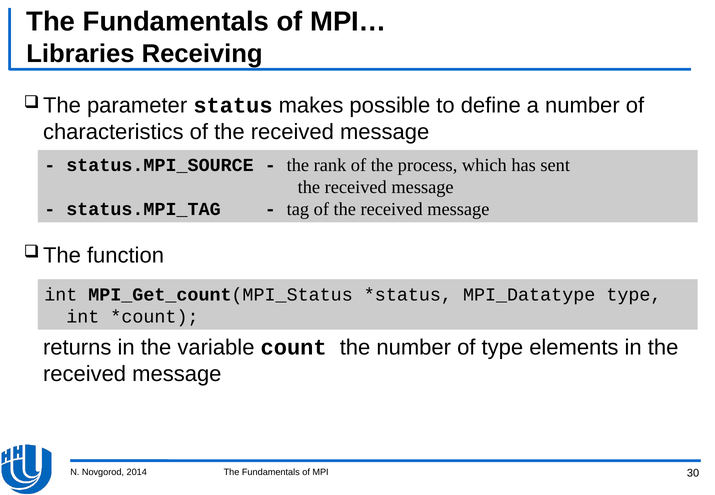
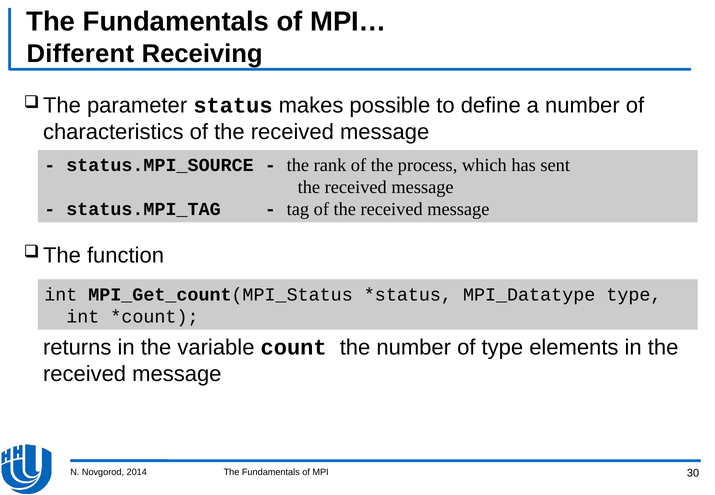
Libraries: Libraries -> Different
